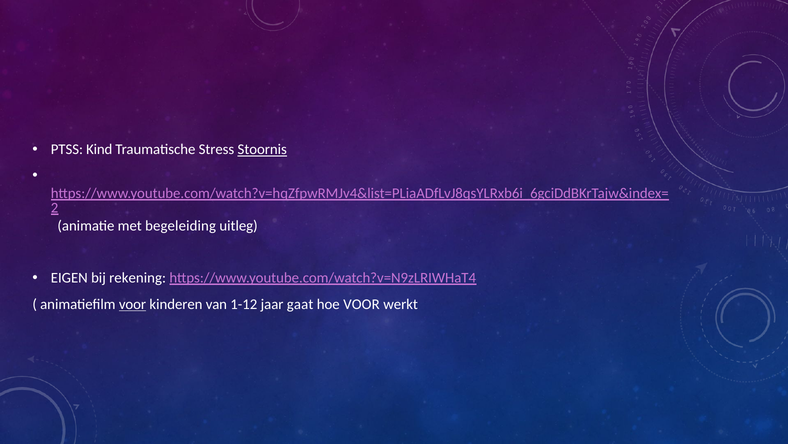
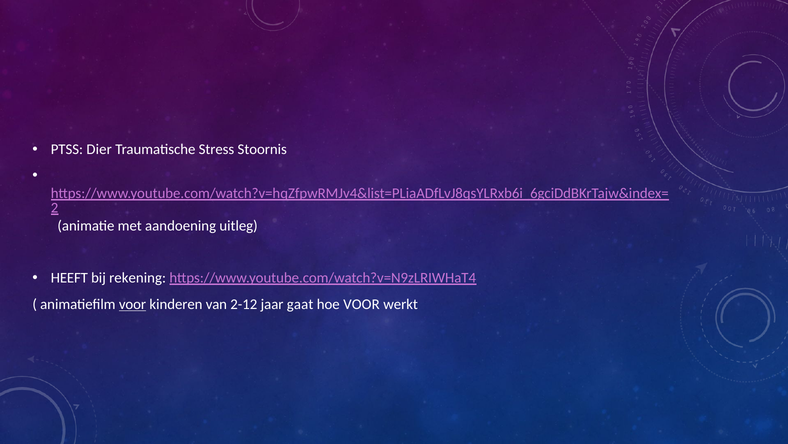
Kind: Kind -> Dier
Stoornis underline: present -> none
begeleiding: begeleiding -> aandoening
EIGEN: EIGEN -> HEEFT
1-12: 1-12 -> 2-12
